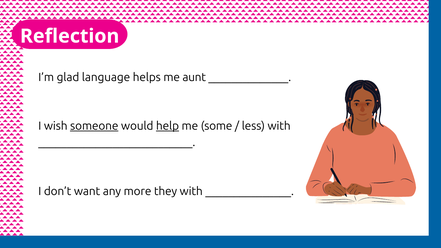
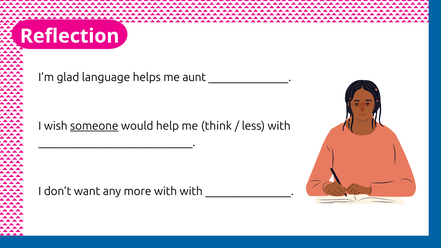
help underline: present -> none
some: some -> think
more they: they -> with
